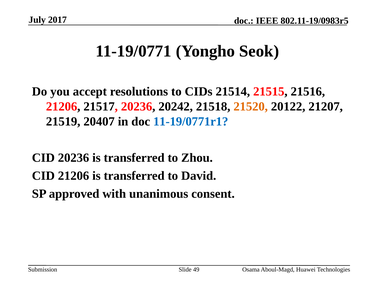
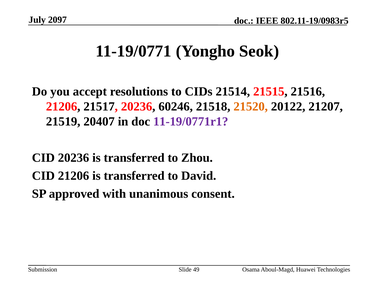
2017: 2017 -> 2097
20242: 20242 -> 60246
11-19/0771r1 colour: blue -> purple
